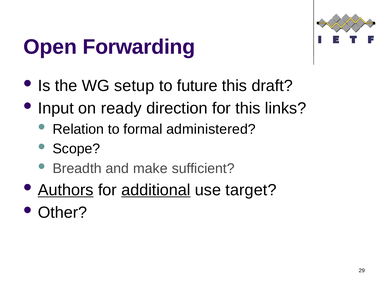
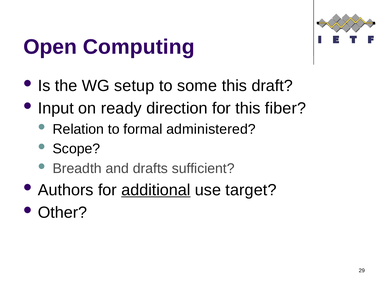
Forwarding: Forwarding -> Computing
future: future -> some
links: links -> fiber
make: make -> drafts
Authors underline: present -> none
